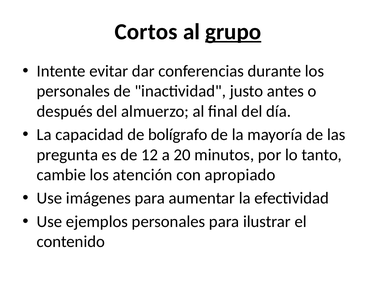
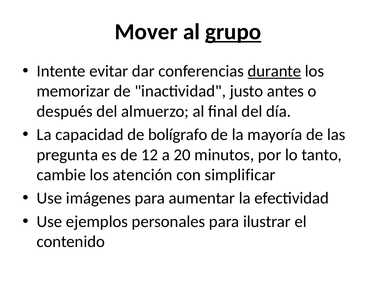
Cortos: Cortos -> Mover
durante underline: none -> present
personales at (73, 91): personales -> memorizar
apropiado: apropiado -> simplificar
